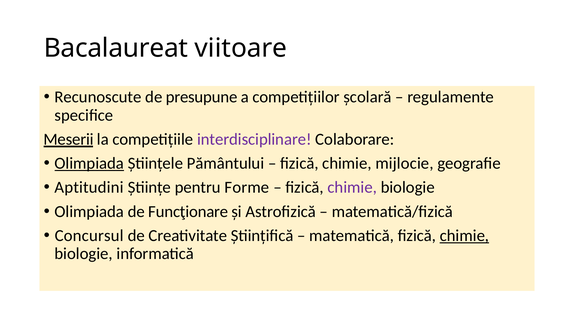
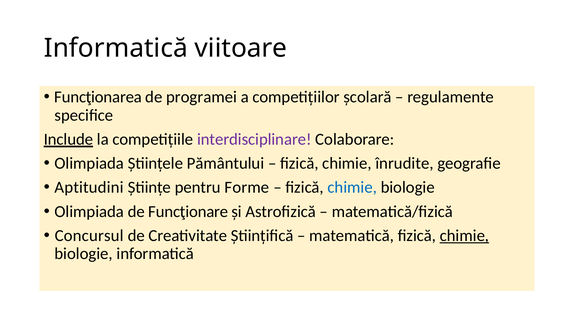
Bacalaureat at (116, 48): Bacalaureat -> Informatică
Recunoscute: Recunoscute -> Funcţionarea
presupune: presupune -> programei
Meserii: Meserii -> Include
Olimpiada at (89, 163) underline: present -> none
mijlocie: mijlocie -> înrudite
chimie at (352, 187) colour: purple -> blue
